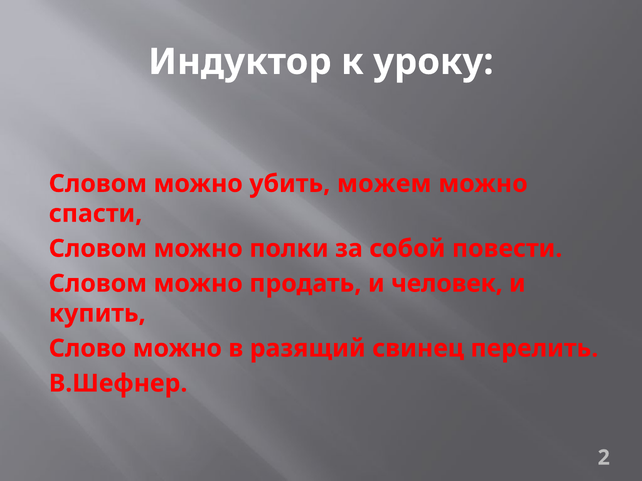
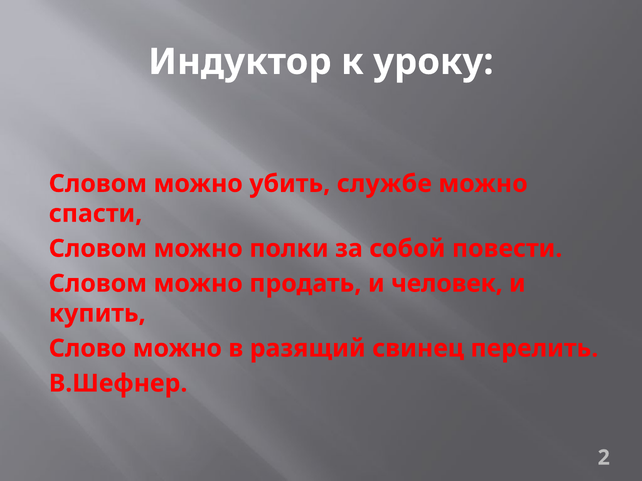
можем: можем -> службе
